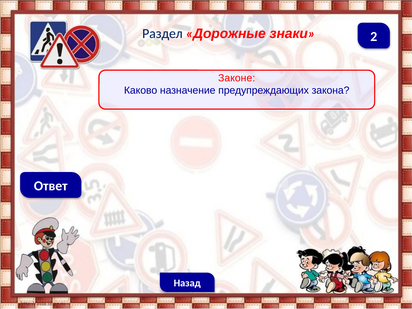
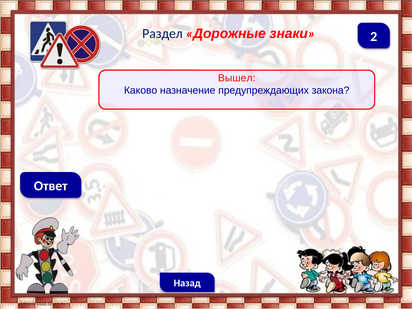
Законе: Законе -> Вышел
